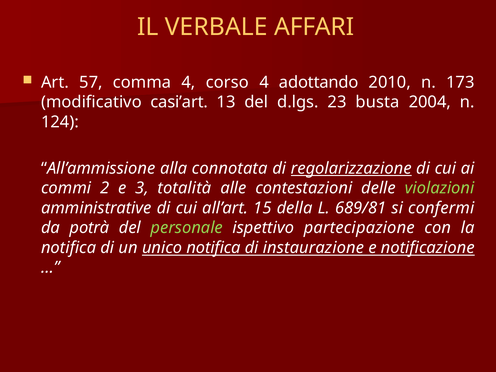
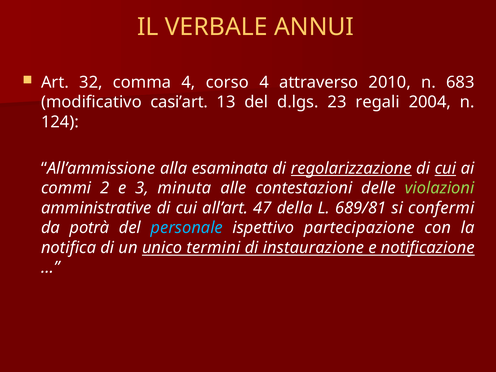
AFFARI: AFFARI -> ANNUI
57: 57 -> 32
adottando: adottando -> attraverso
173: 173 -> 683
busta: busta -> regali
connotata: connotata -> esaminata
cui at (445, 168) underline: none -> present
totalità: totalità -> minuta
15: 15 -> 47
personale colour: light green -> light blue
unico notifica: notifica -> termini
